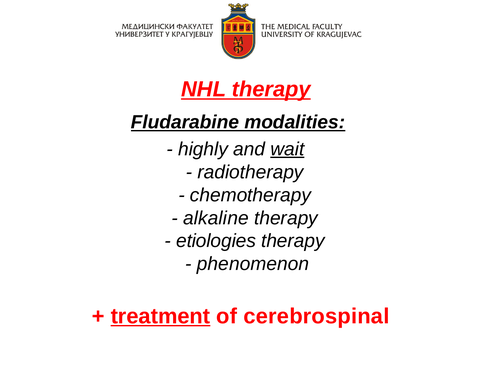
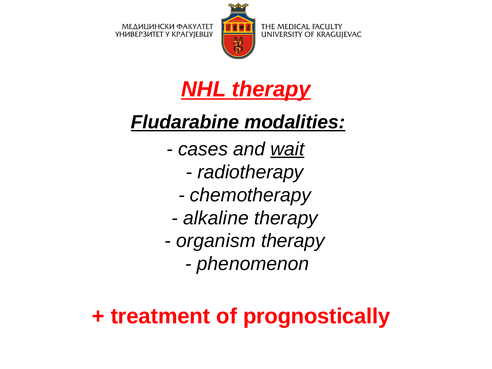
highly: highly -> cases
etiologies: etiologies -> organism
treatment underline: present -> none
cerebrospinal: cerebrospinal -> prognostically
